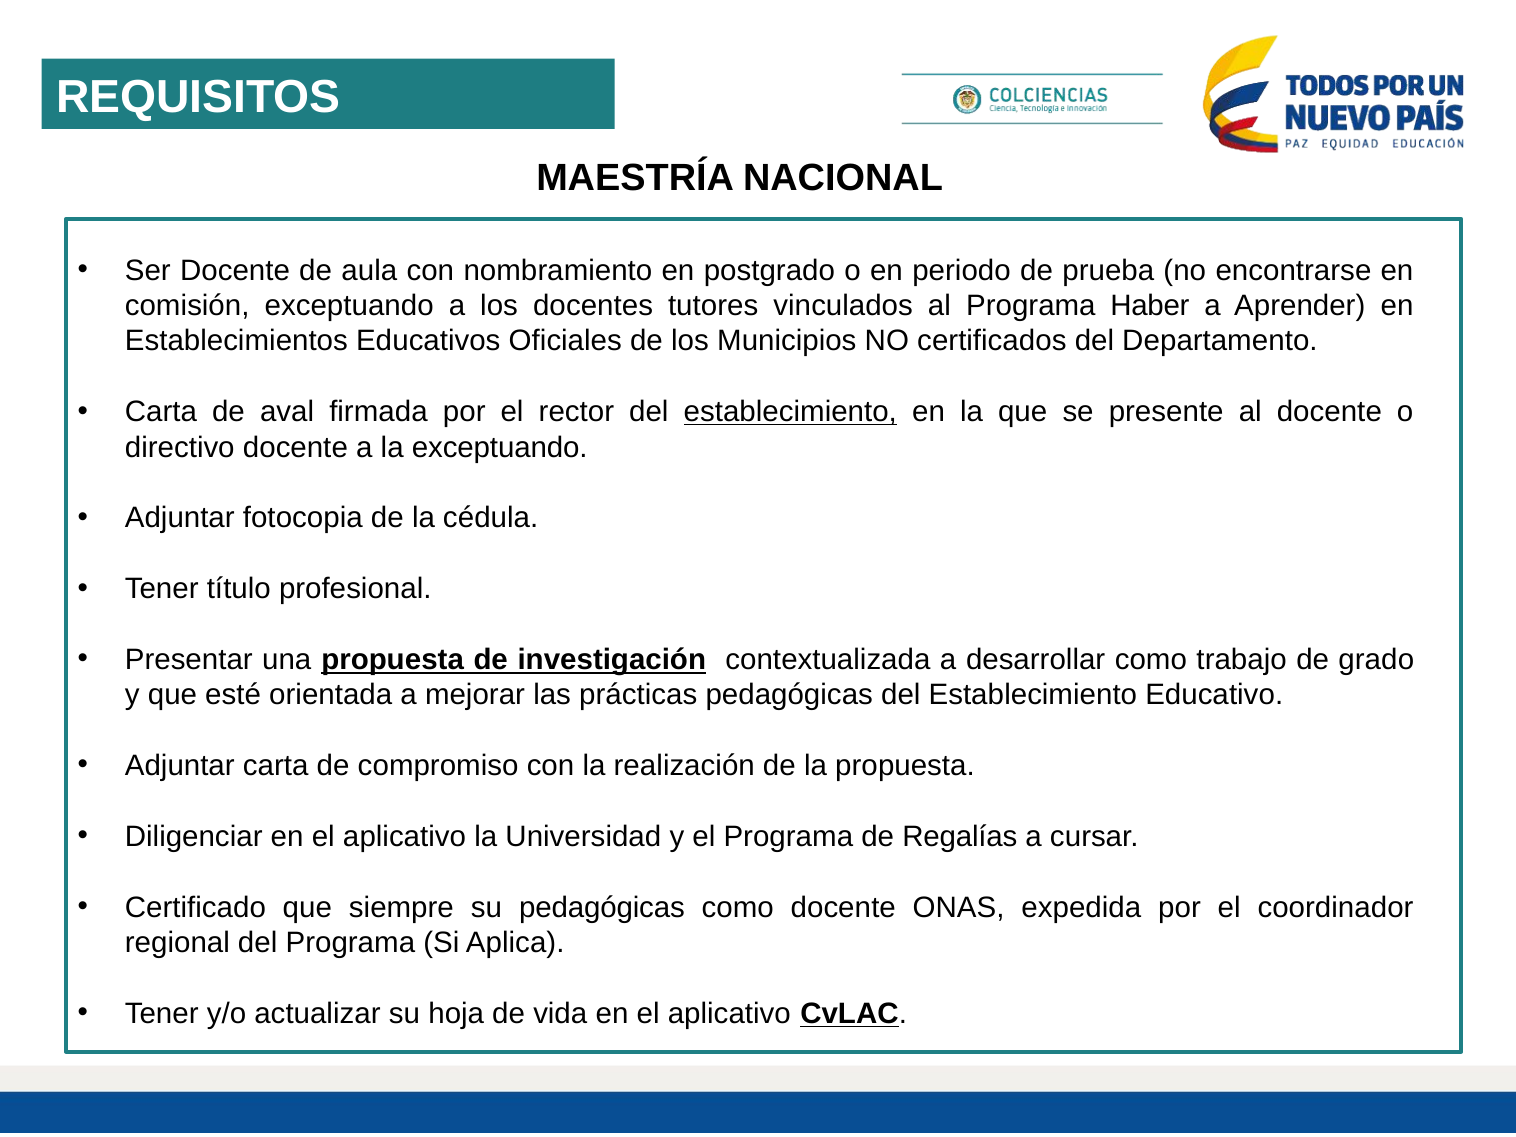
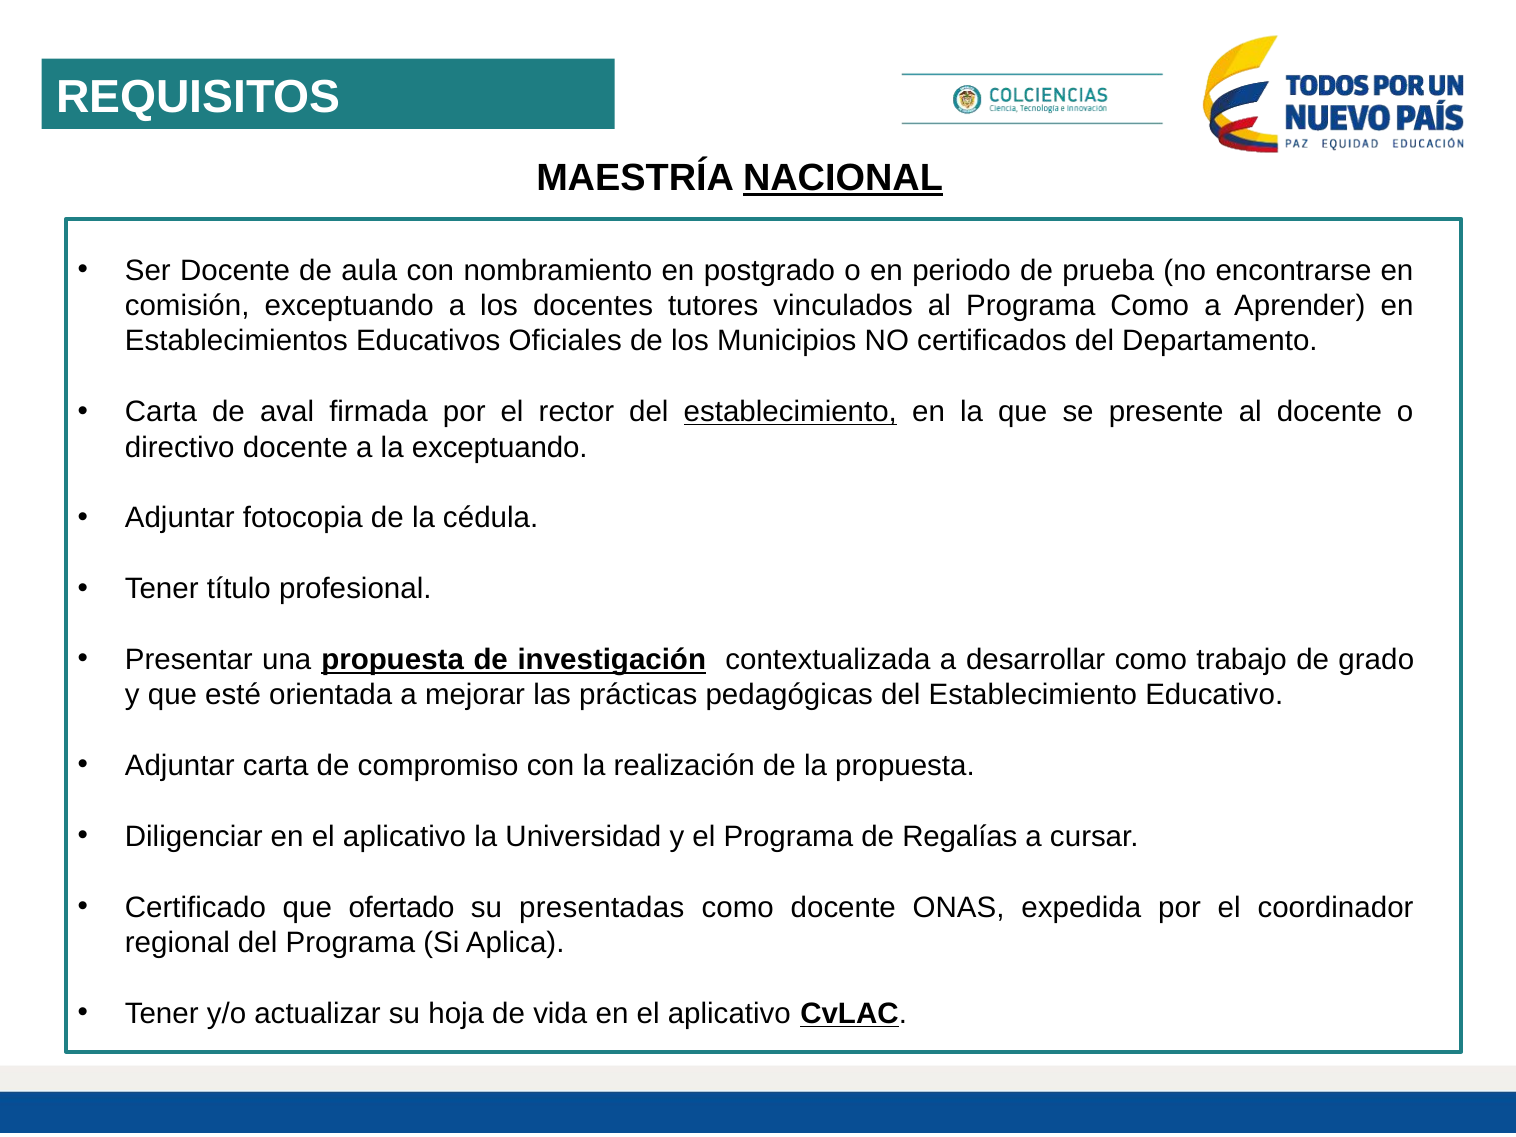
NACIONAL underline: none -> present
Programa Haber: Haber -> Como
siempre: siempre -> ofertado
su pedagógicas: pedagógicas -> presentadas
